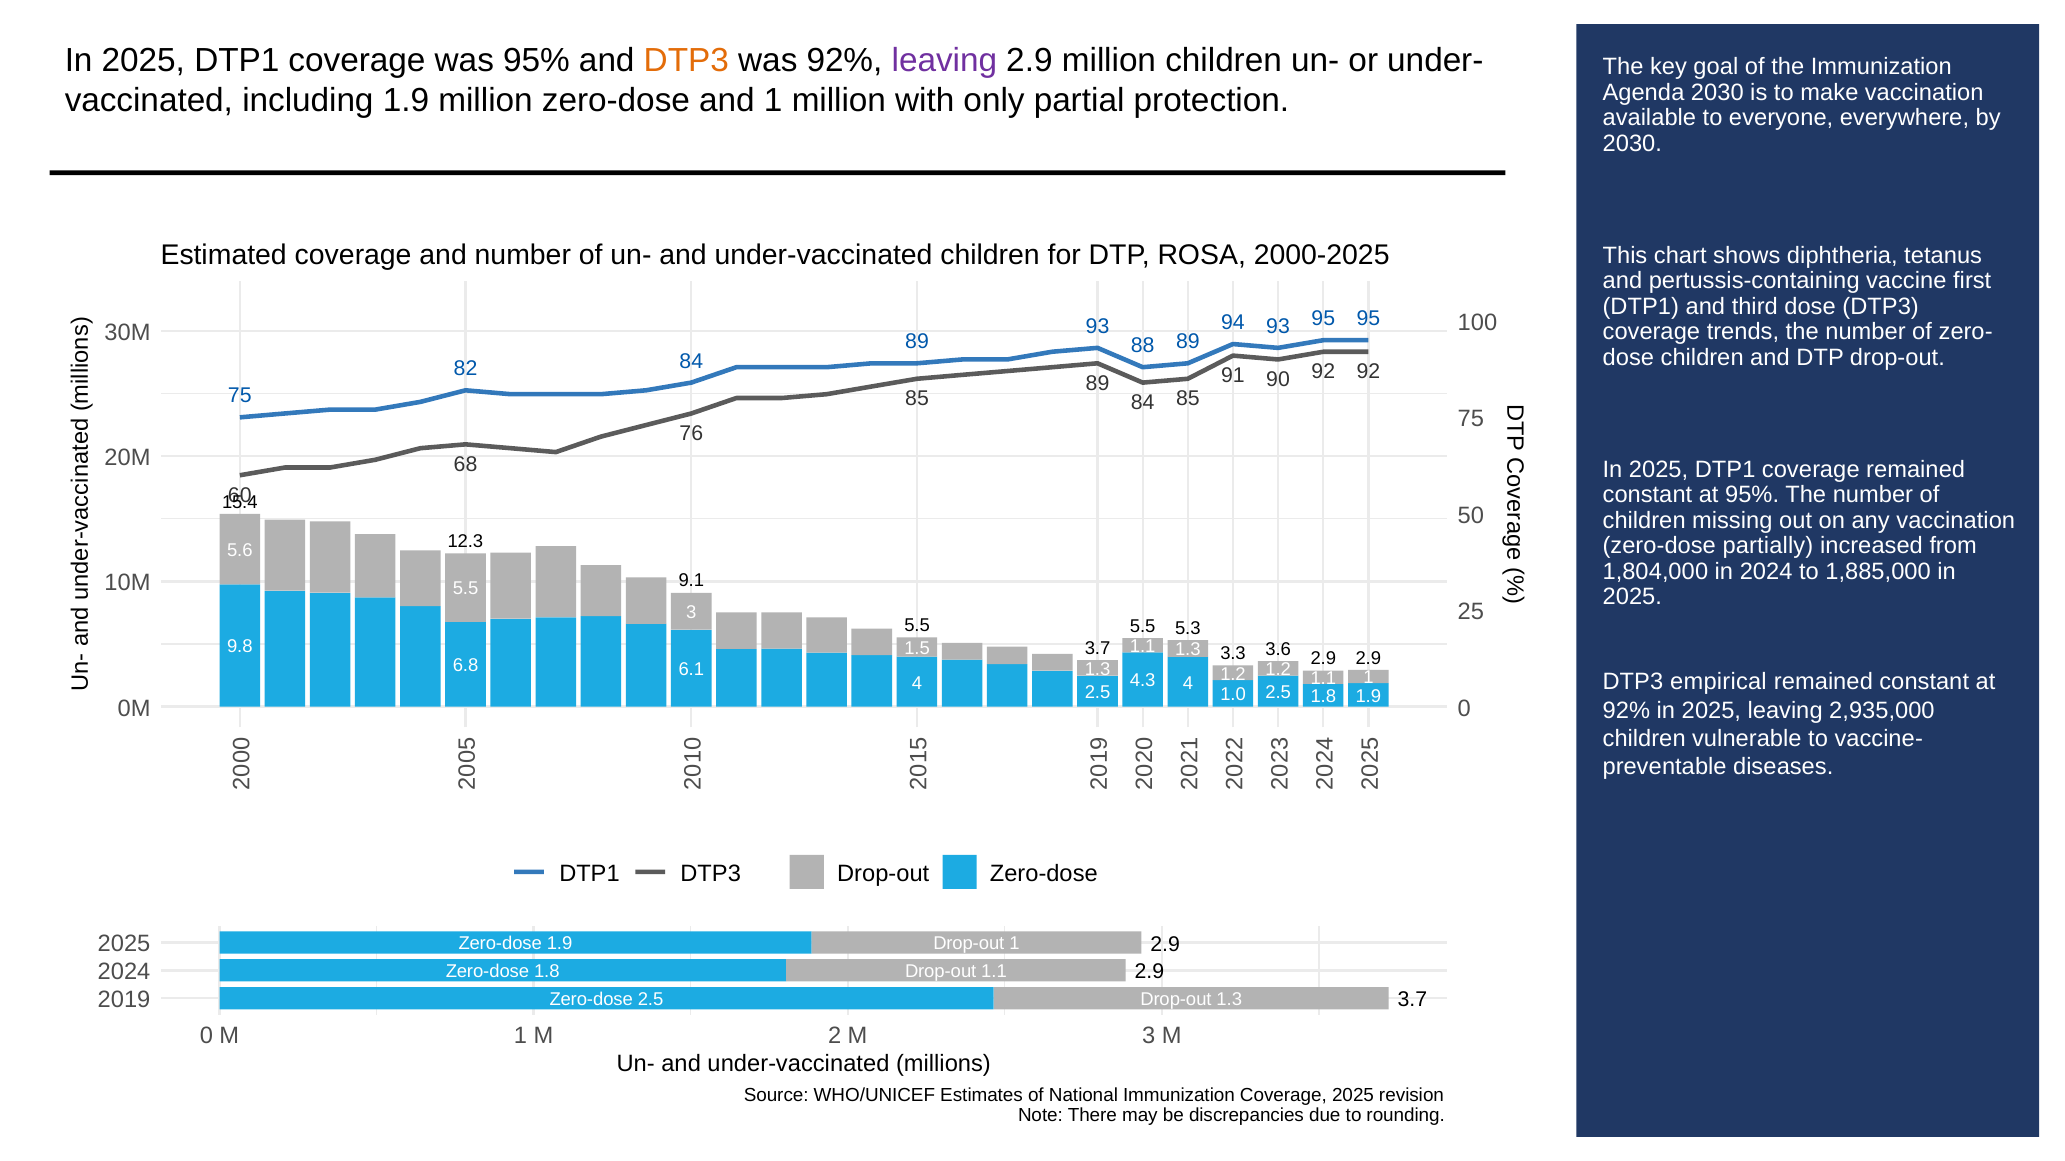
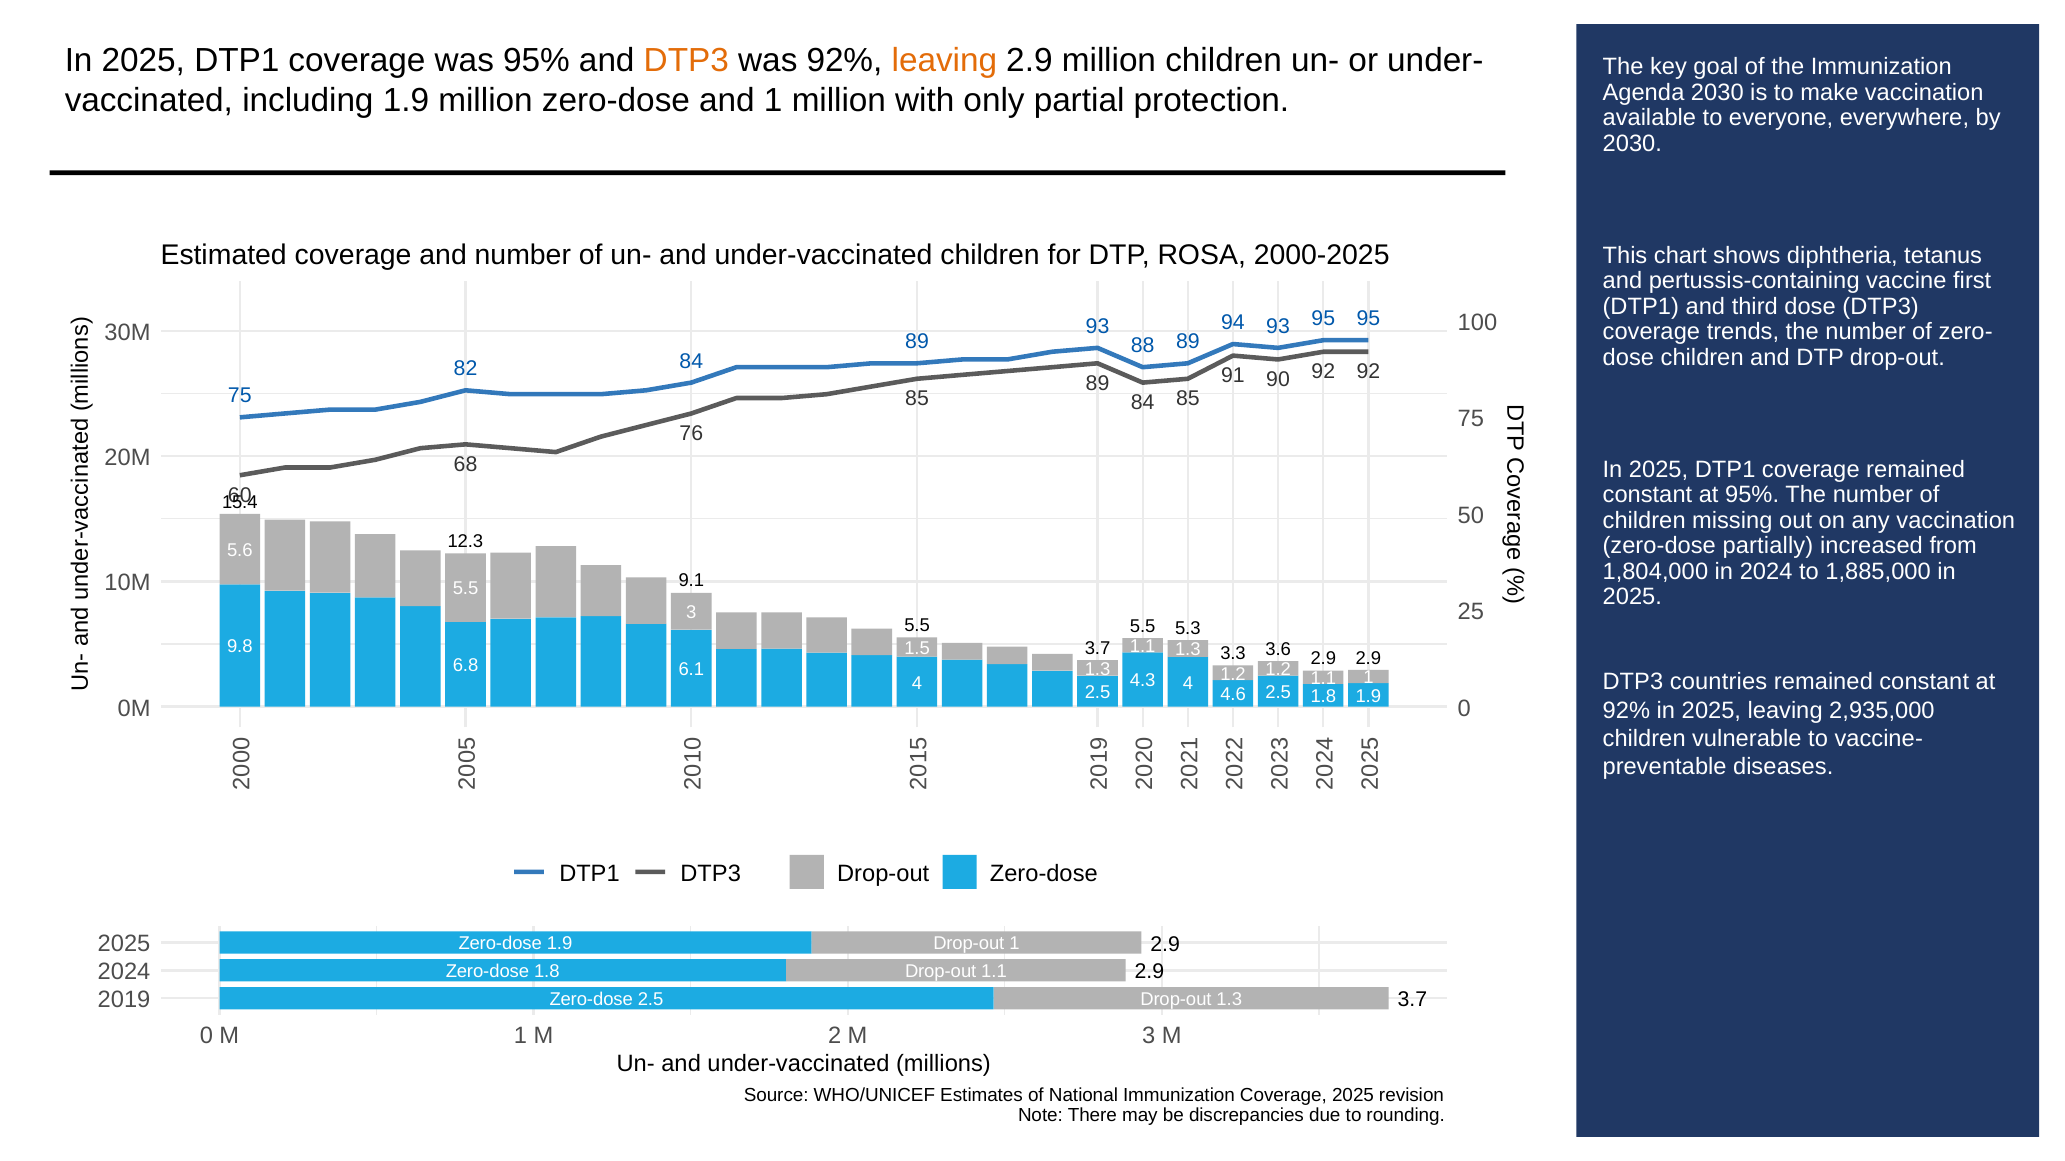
leaving at (944, 61) colour: purple -> orange
empirical: empirical -> countries
1.0: 1.0 -> 4.6
